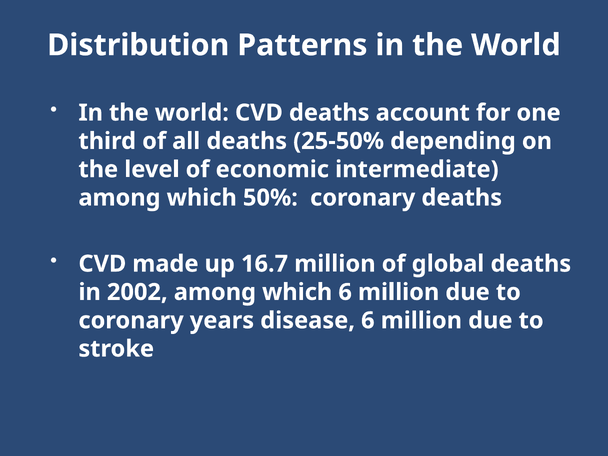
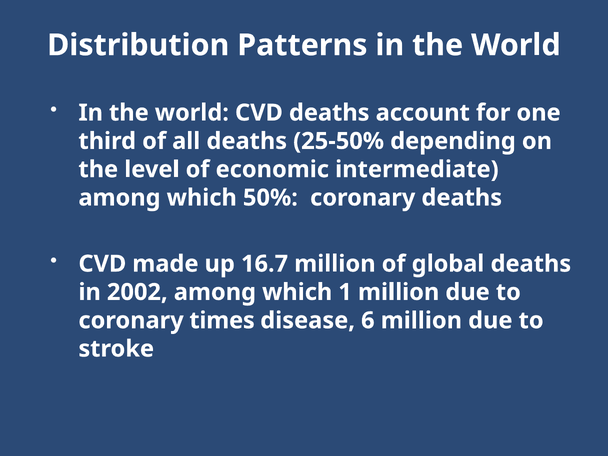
which 6: 6 -> 1
years: years -> times
